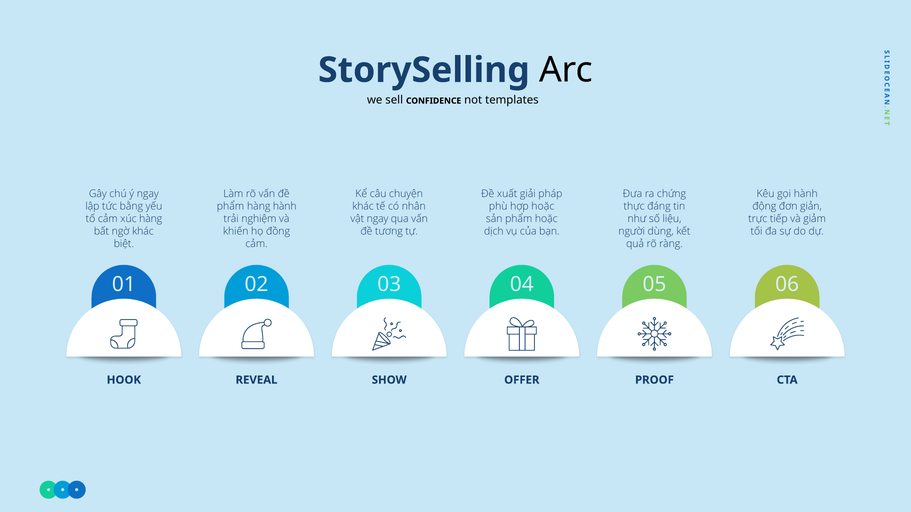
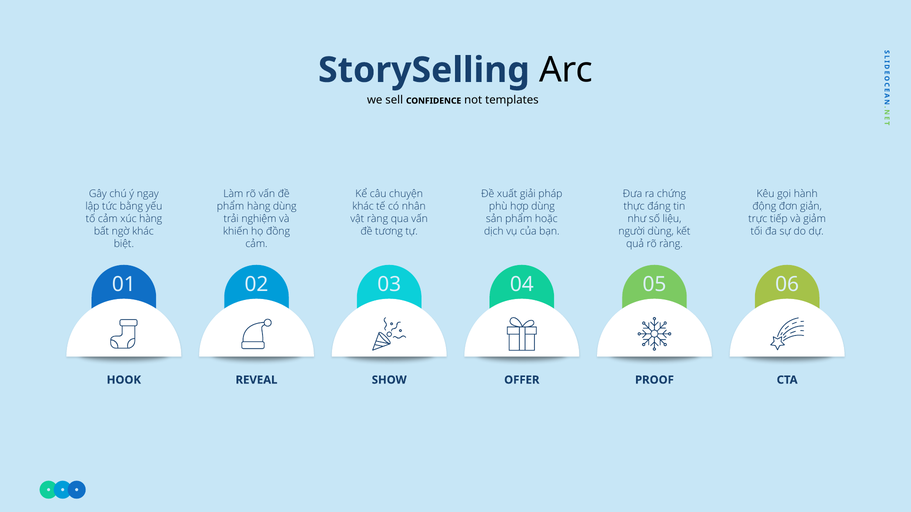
hàng hành: hành -> dùng
hợp hoặc: hoặc -> dùng
vật ngay: ngay -> ràng
